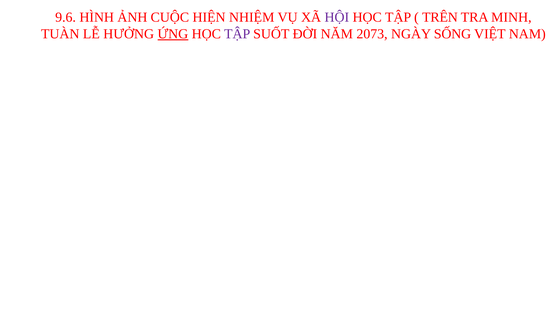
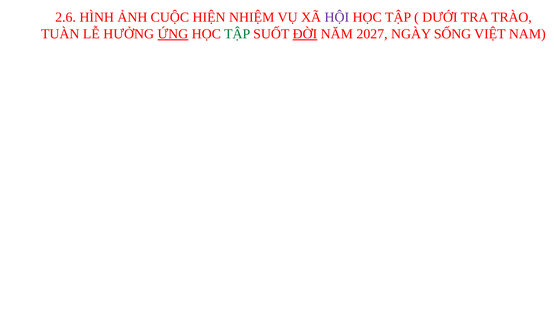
9.6: 9.6 -> 2.6
TRÊN: TRÊN -> DƯỚI
MINH: MINH -> TRÀO
TẬP at (237, 34) colour: purple -> green
ĐỜI underline: none -> present
2073: 2073 -> 2027
